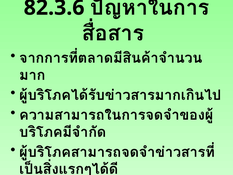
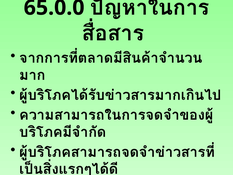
82.3.6: 82.3.6 -> 65.0.0
